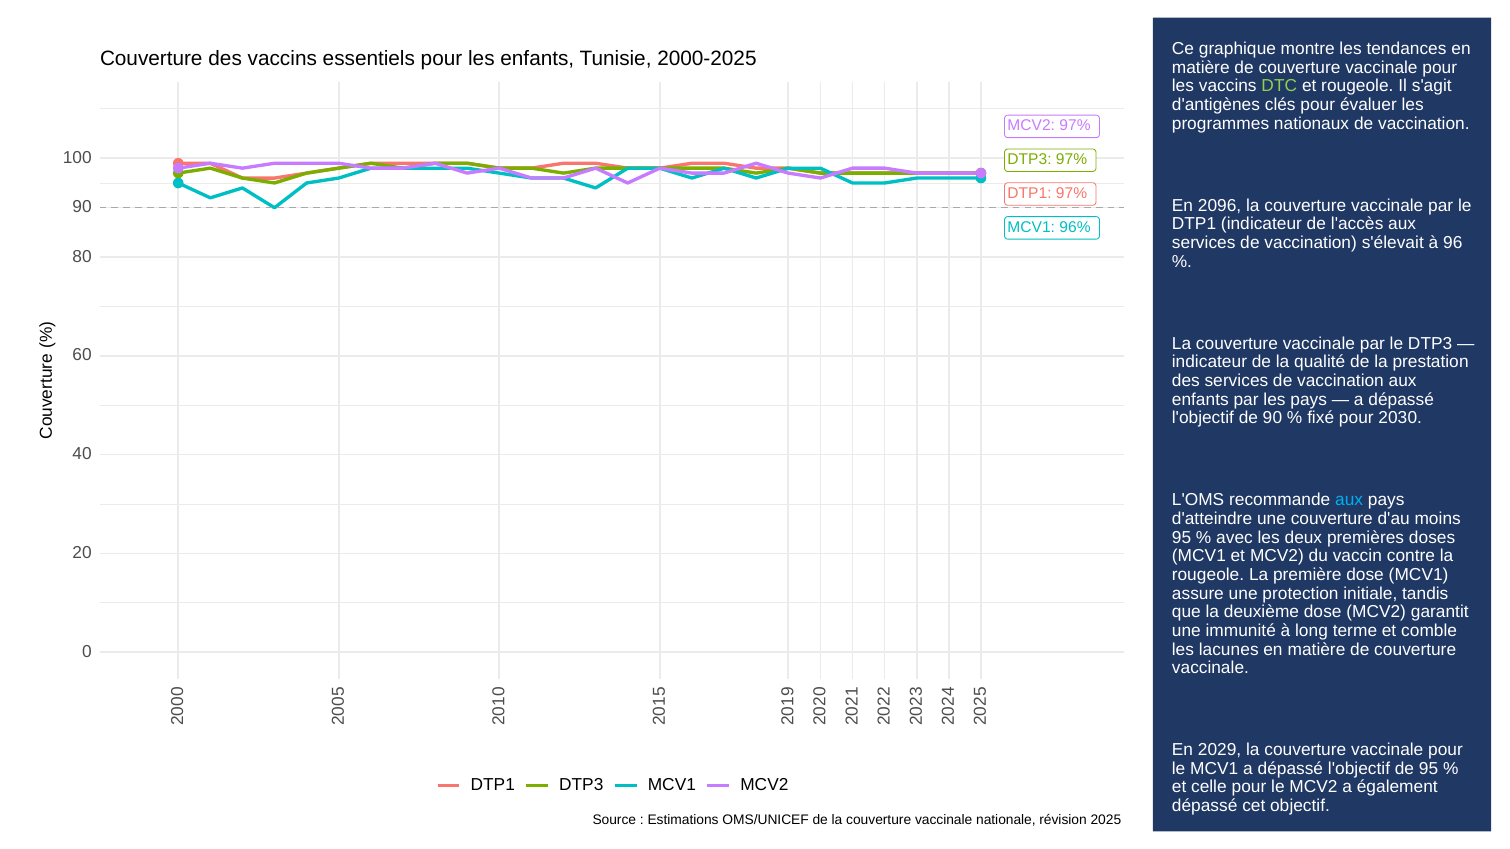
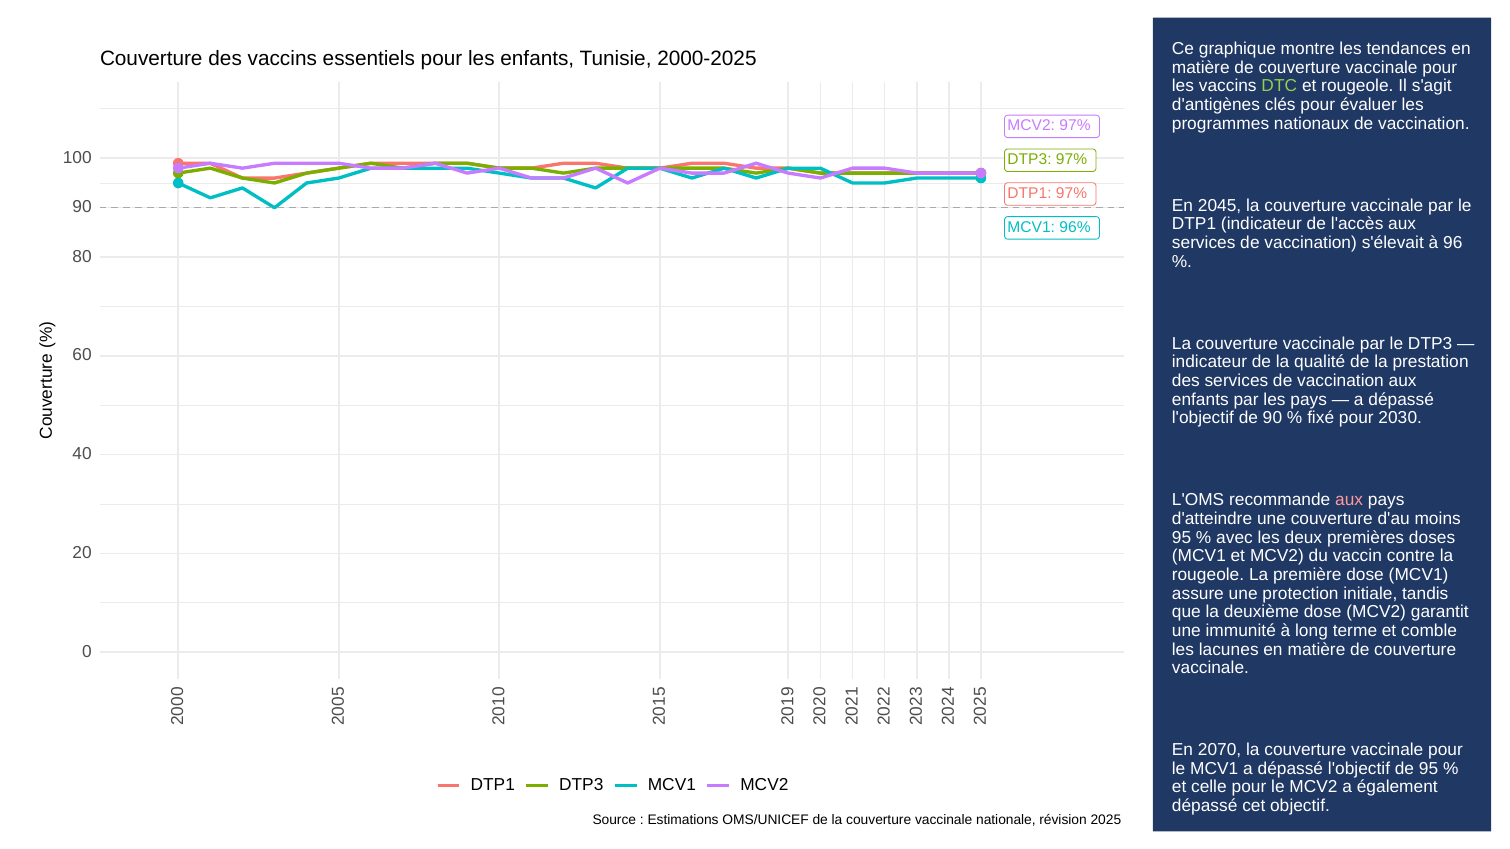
2096: 2096 -> 2045
aux at (1349, 500) colour: light blue -> pink
2029: 2029 -> 2070
